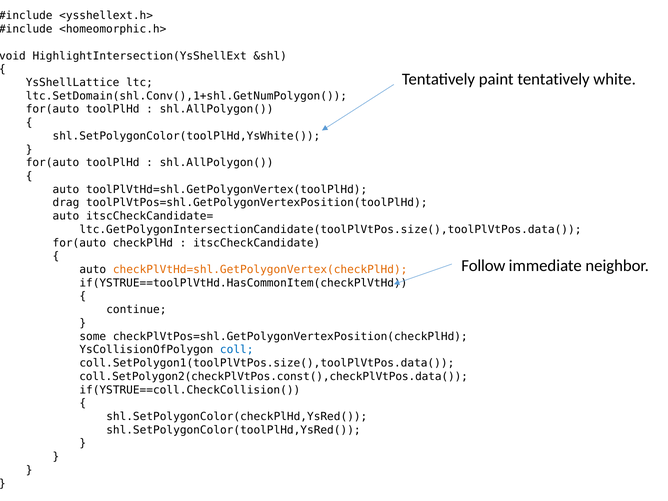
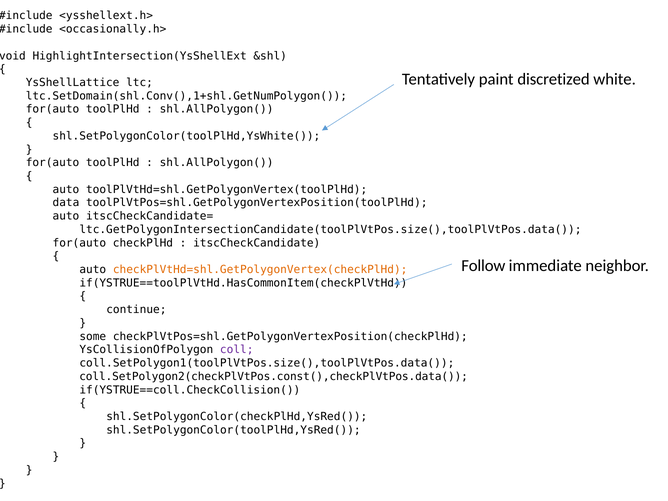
<homeomorphic.h>: <homeomorphic.h> -> <occasionally.h>
paint tentatively: tentatively -> discretized
drag: drag -> data
coll colour: blue -> purple
